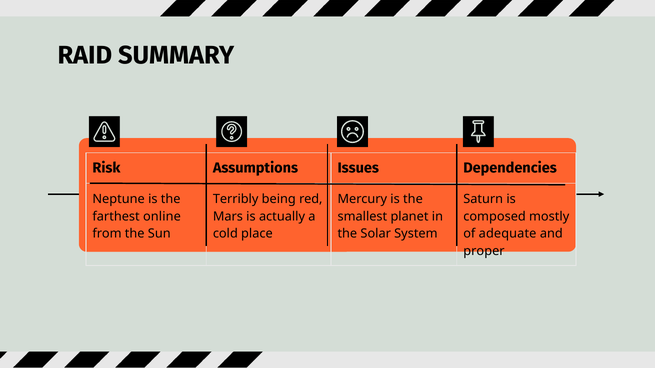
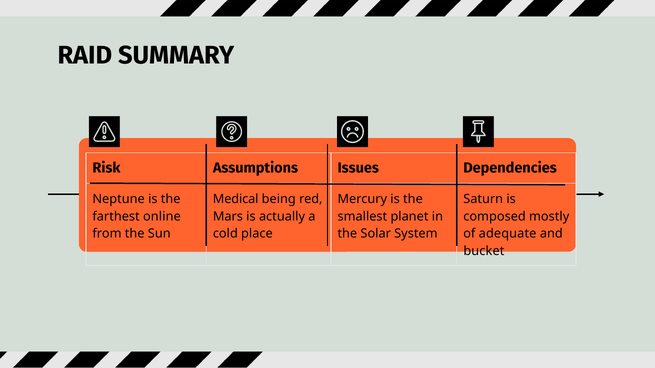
Terribly: Terribly -> Medical
proper: proper -> bucket
